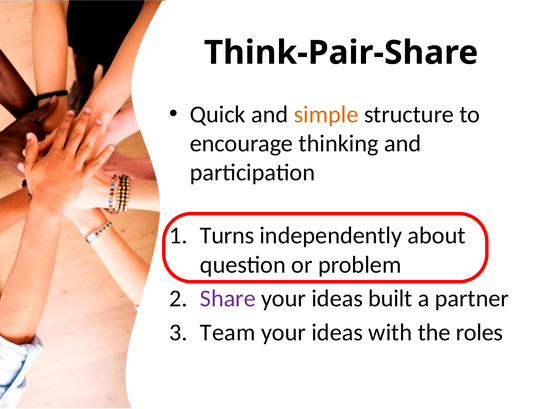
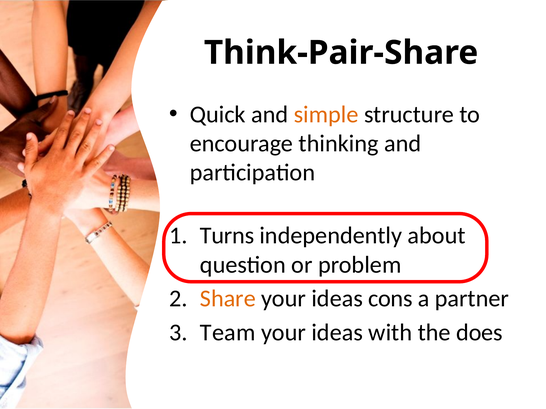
Share colour: purple -> orange
built: built -> cons
roles: roles -> does
